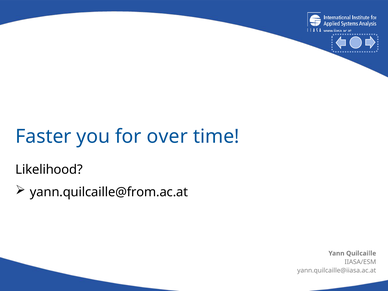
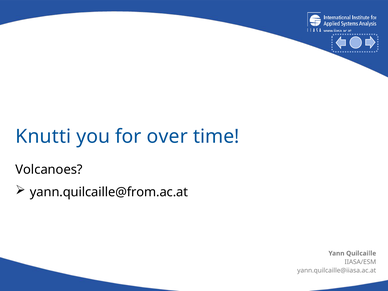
Faster: Faster -> Knutti
Likelihood: Likelihood -> Volcanoes
